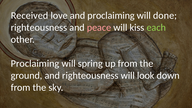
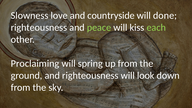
Received: Received -> Slowness
and proclaiming: proclaiming -> countryside
peace colour: pink -> light green
